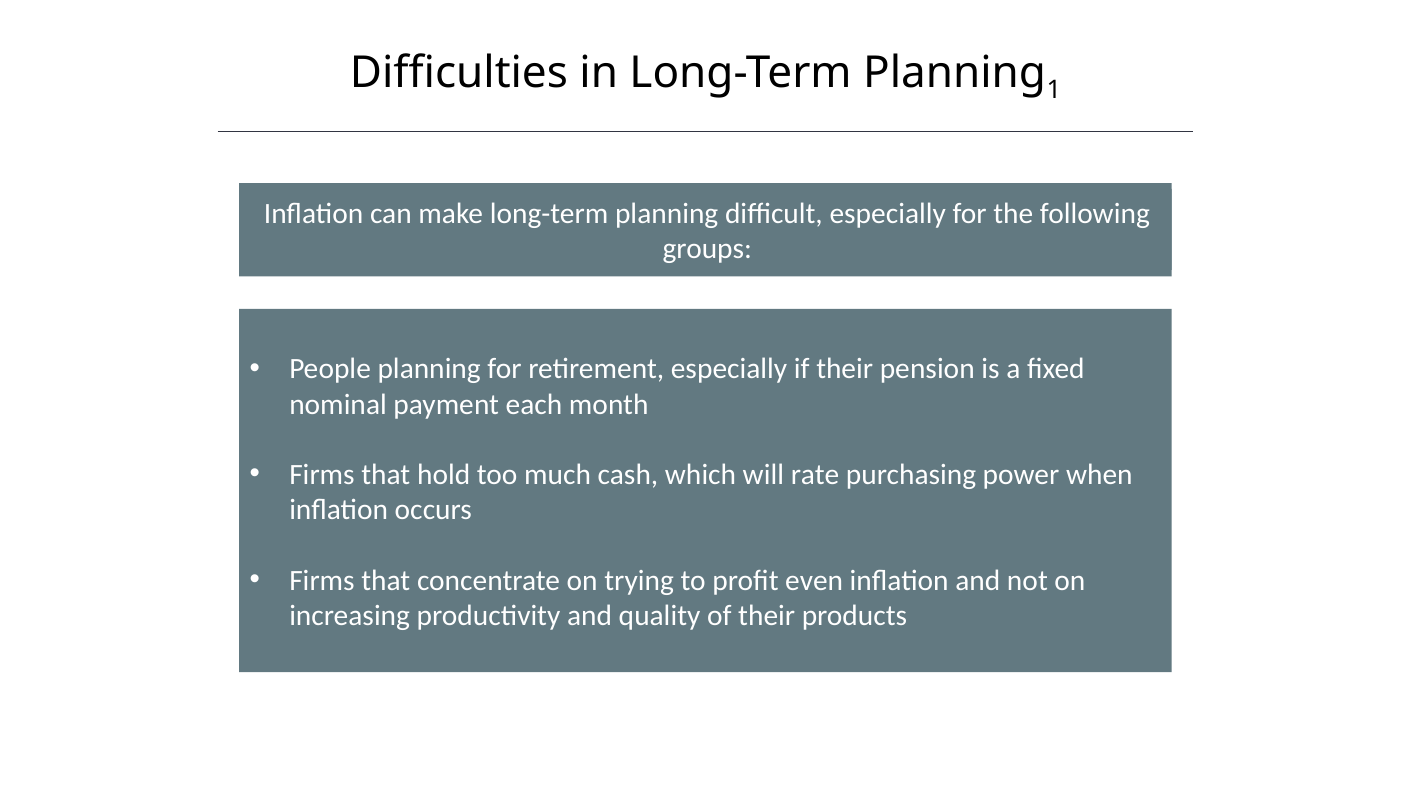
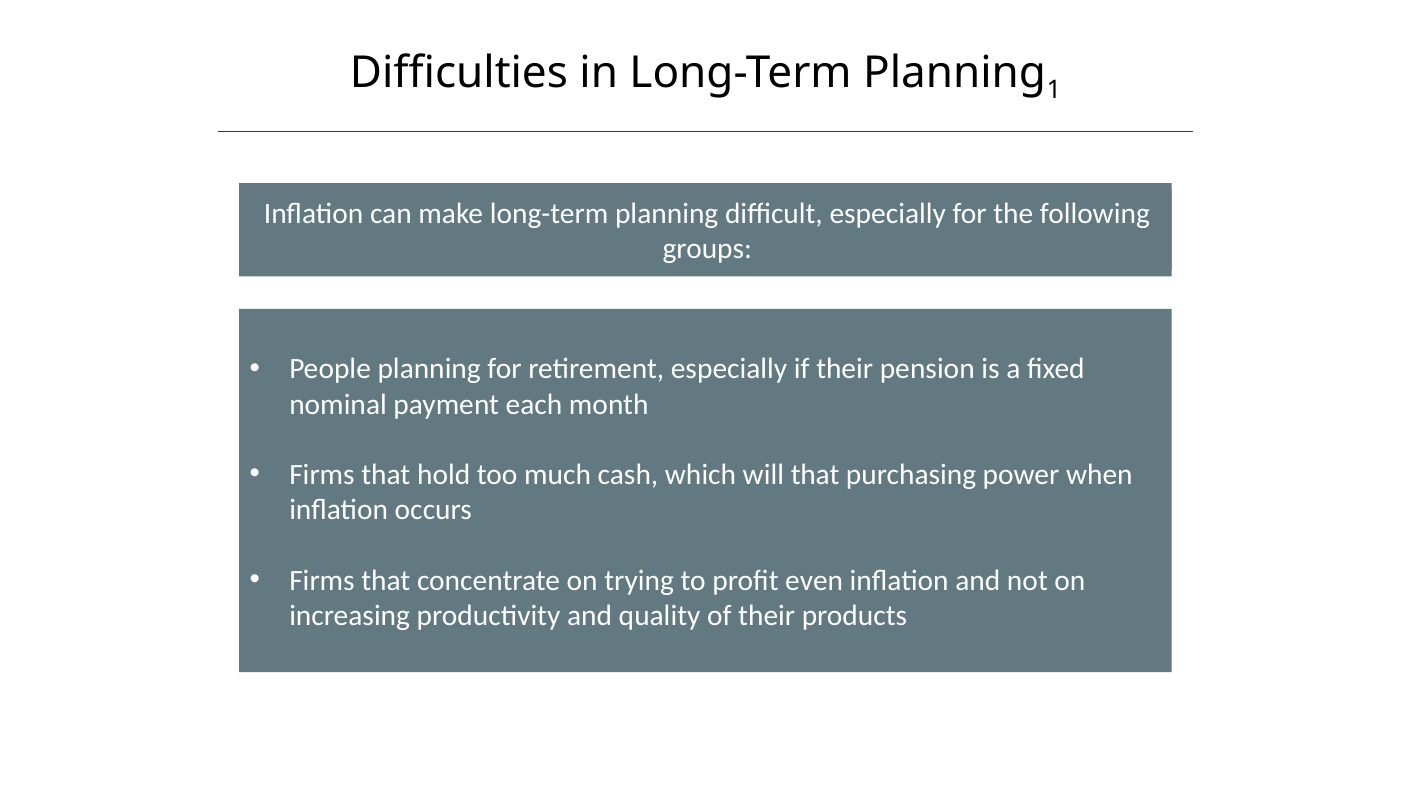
will rate: rate -> that
